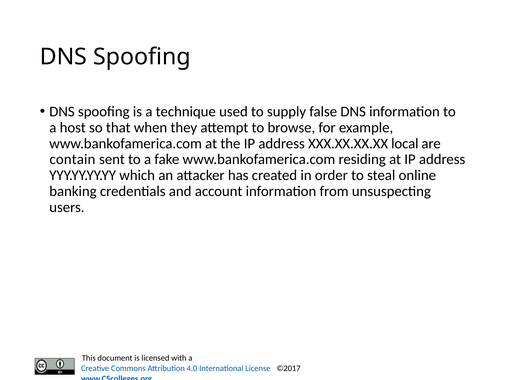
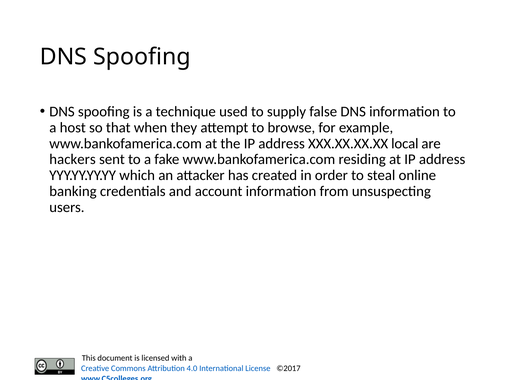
contain: contain -> hackers
